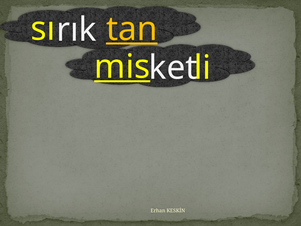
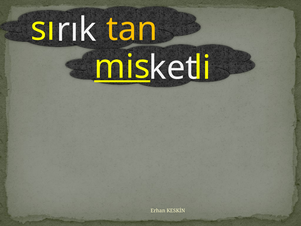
tan underline: present -> none
